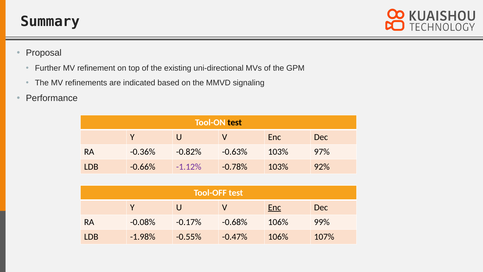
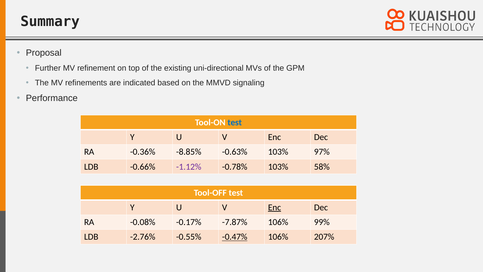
test at (235, 122) colour: black -> blue
-0.82%: -0.82% -> -8.85%
92%: 92% -> 58%
-0.68%: -0.68% -> -7.87%
-1.98%: -1.98% -> -2.76%
-0.47% underline: none -> present
107%: 107% -> 207%
